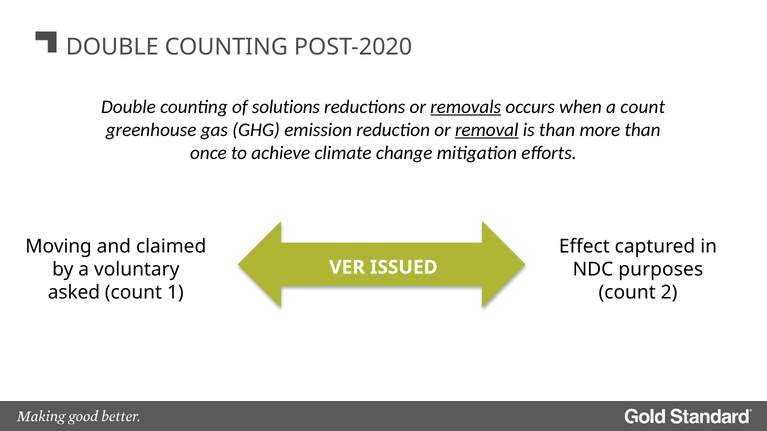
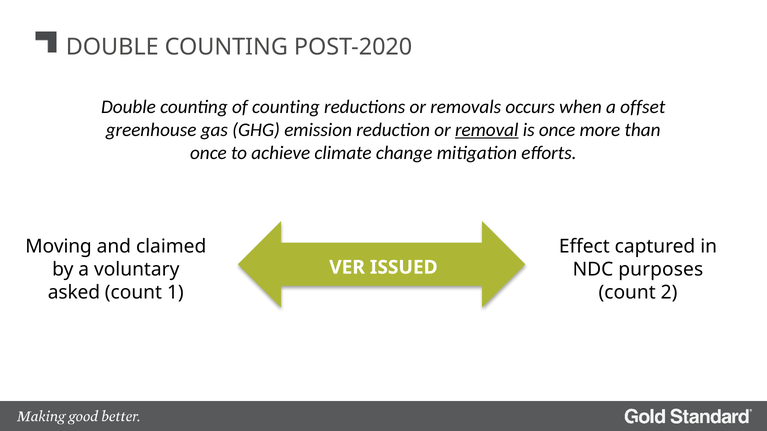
of solutions: solutions -> counting
removals underline: present -> none
a count: count -> offset
is than: than -> once
